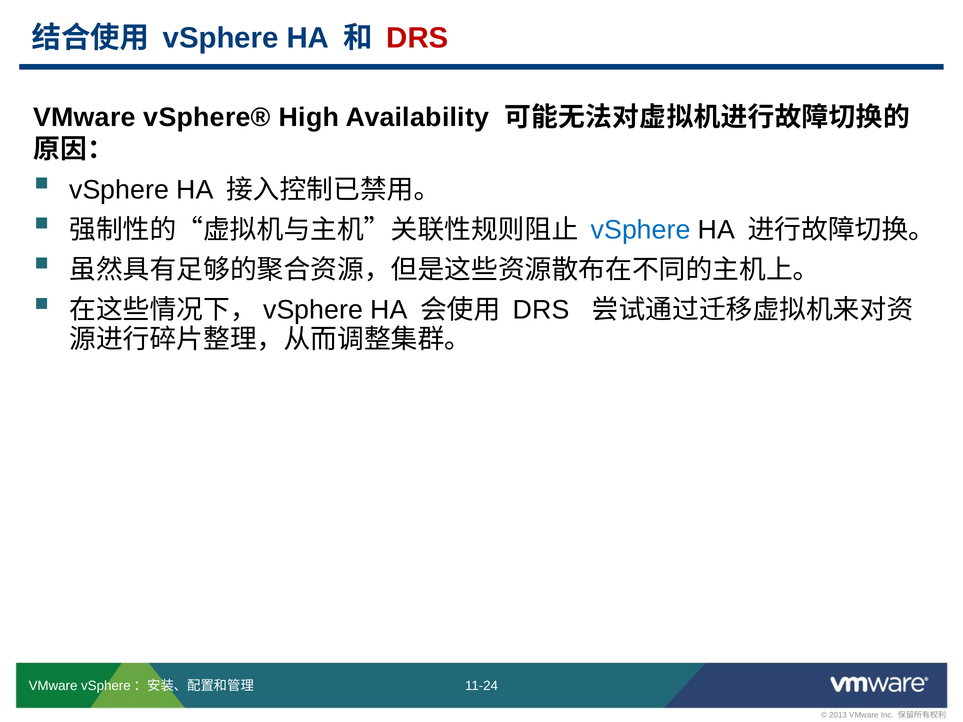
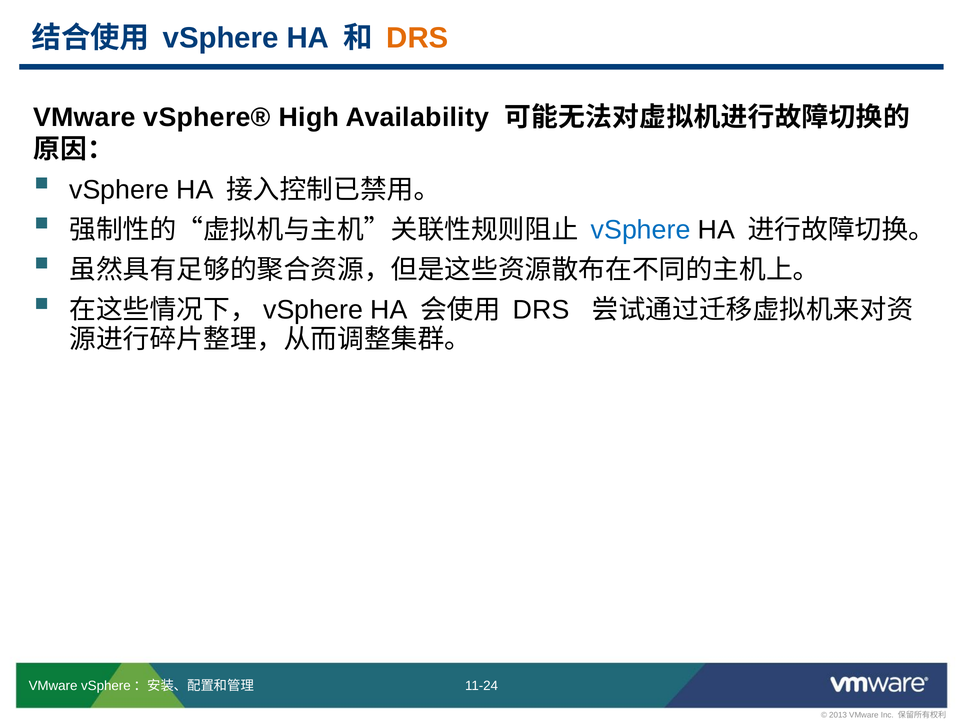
DRS at (417, 38) colour: red -> orange
